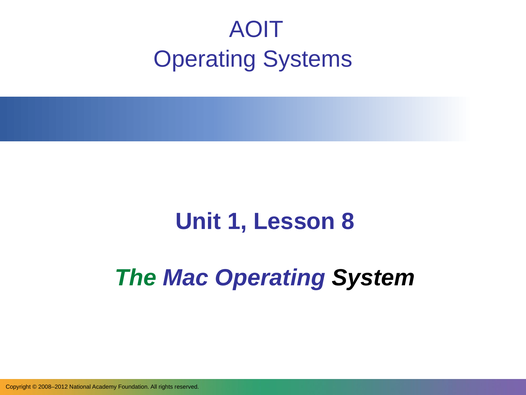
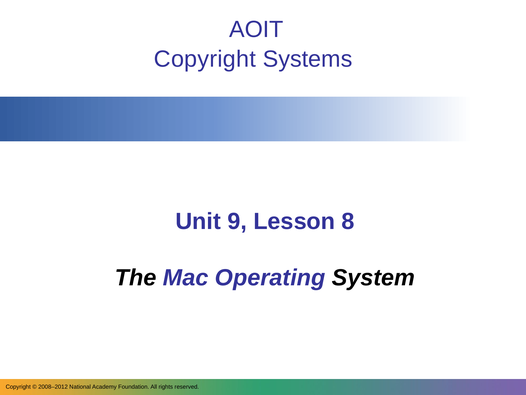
Operating at (205, 59): Operating -> Copyright
1: 1 -> 9
The colour: green -> black
